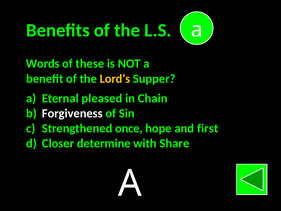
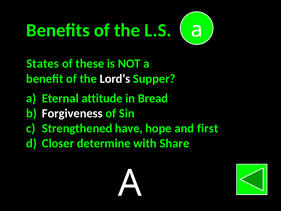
Words: Words -> States
Lord’s colour: yellow -> white
pleased: pleased -> attitude
Chain: Chain -> Bread
once: once -> have
